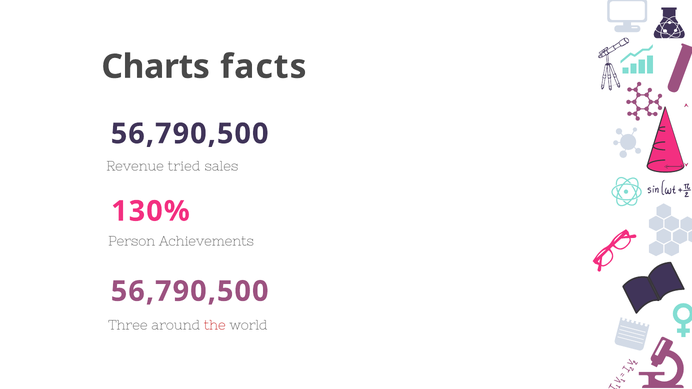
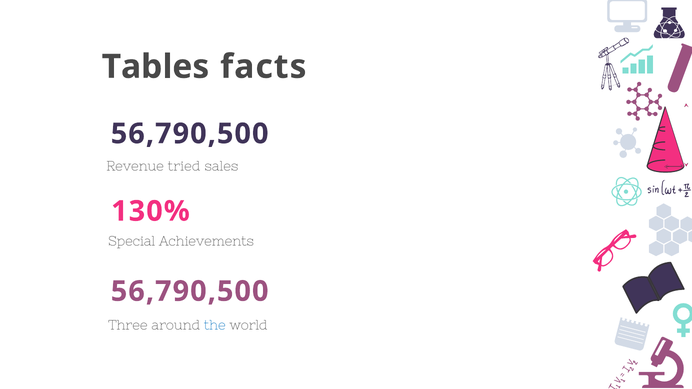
Charts: Charts -> Tables
Person: Person -> Special
the colour: red -> blue
